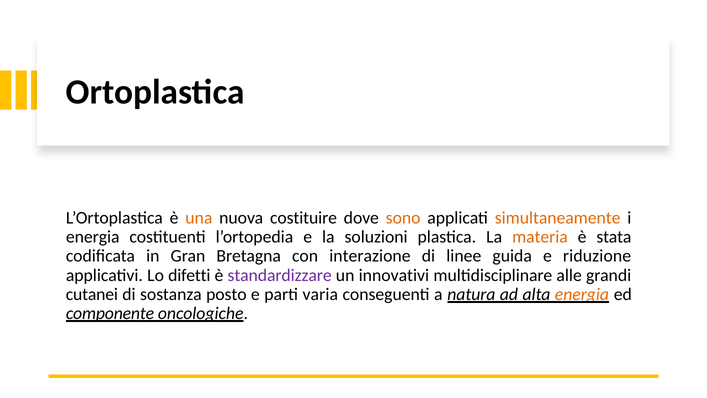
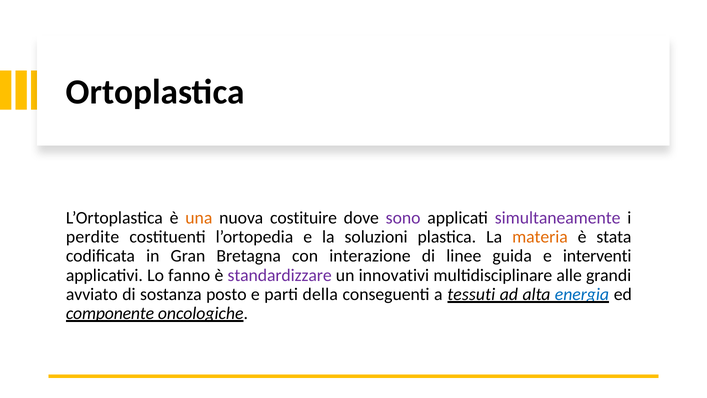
sono colour: orange -> purple
simultaneamente colour: orange -> purple
energia at (93, 237): energia -> perdite
riduzione: riduzione -> interventi
difetti: difetti -> fanno
cutanei: cutanei -> avviato
varia: varia -> della
natura: natura -> tessuti
energia at (582, 294) colour: orange -> blue
